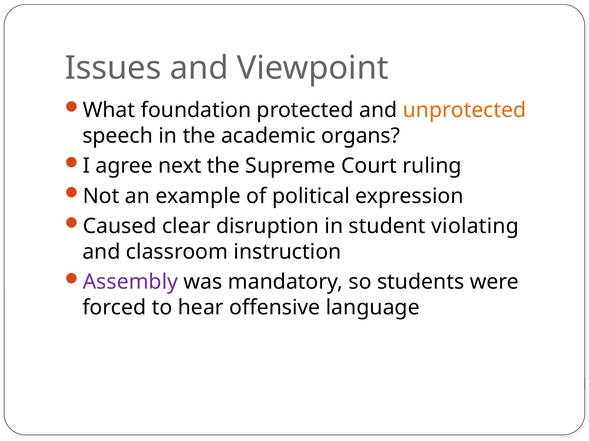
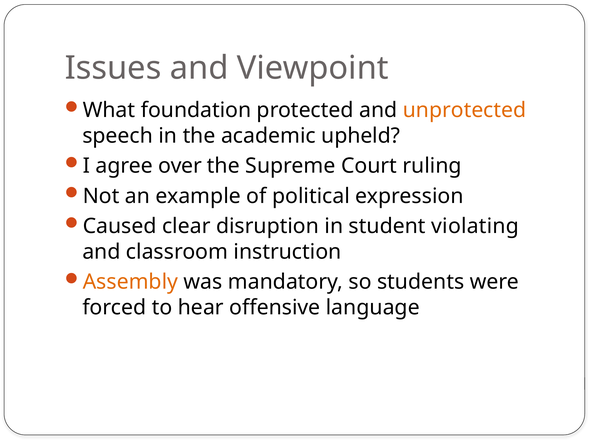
organs: organs -> upheld
next: next -> over
Assembly colour: purple -> orange
